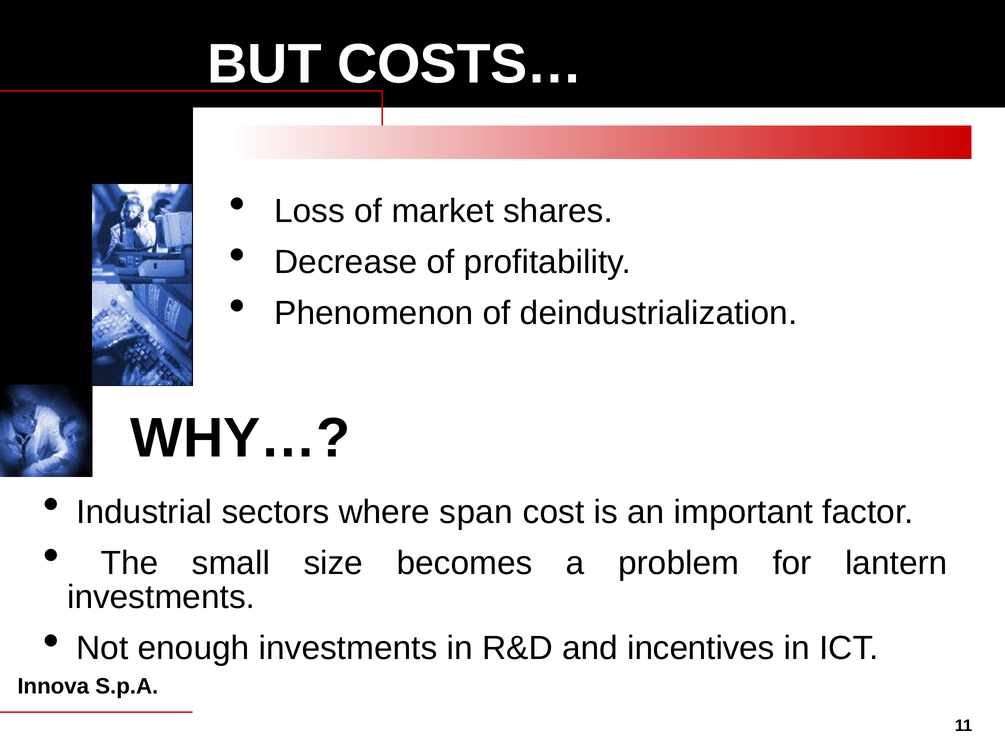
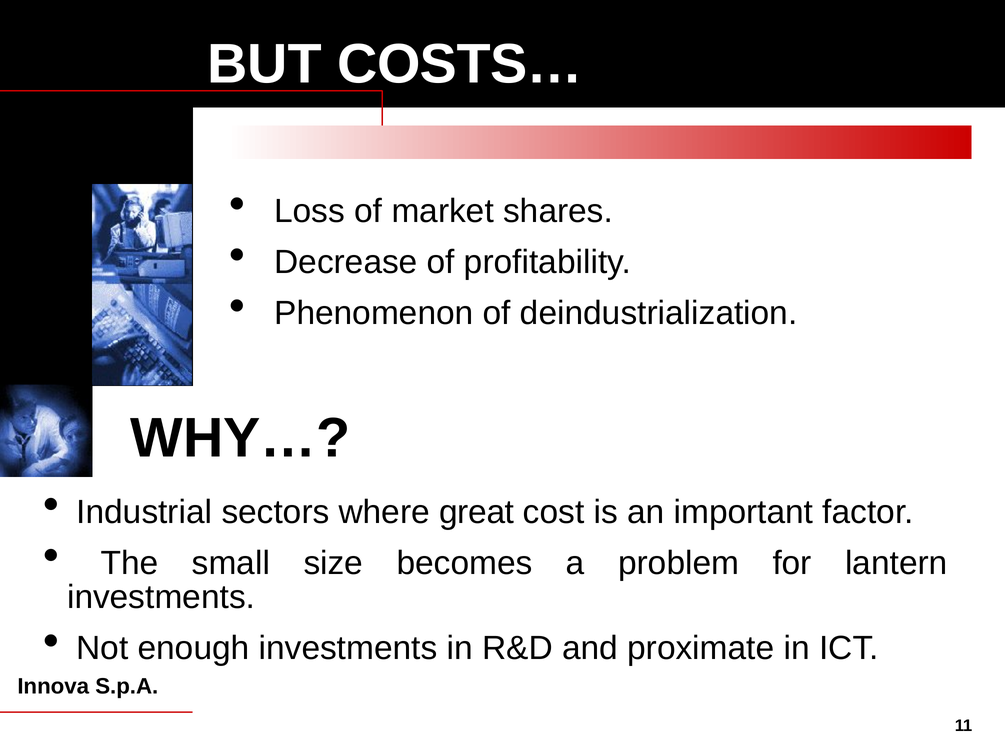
span: span -> great
incentives: incentives -> proximate
